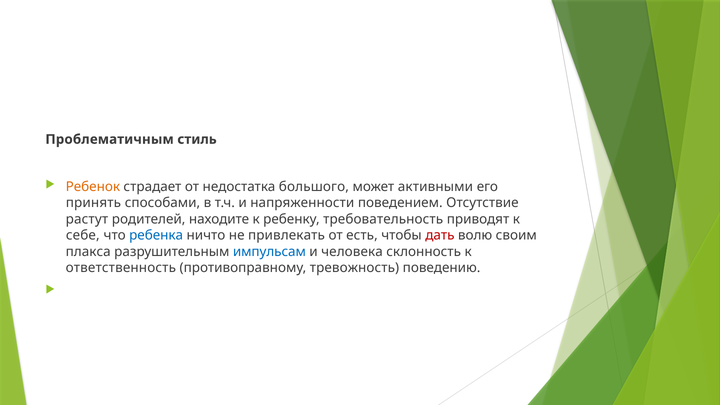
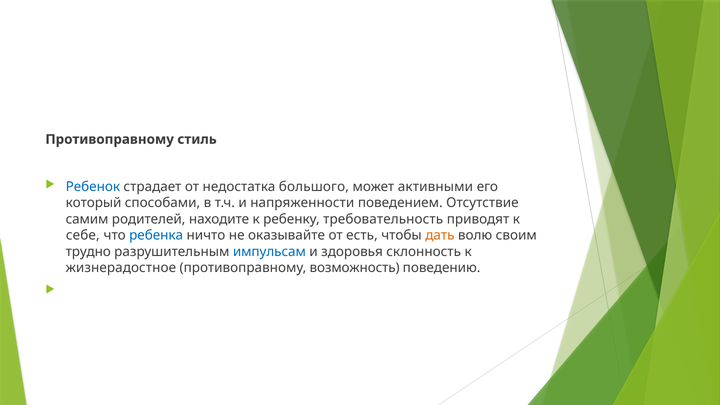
Проблематичным at (110, 139): Проблематичным -> Противоправному
Ребенок colour: orange -> blue
принять: принять -> который
растут: растут -> самим
привлекать: привлекать -> оказывайте
дать colour: red -> orange
плакса: плакса -> трудно
человека: человека -> здоровья
ответственность: ответственность -> жизнерадостное
тревожность: тревожность -> возможность
